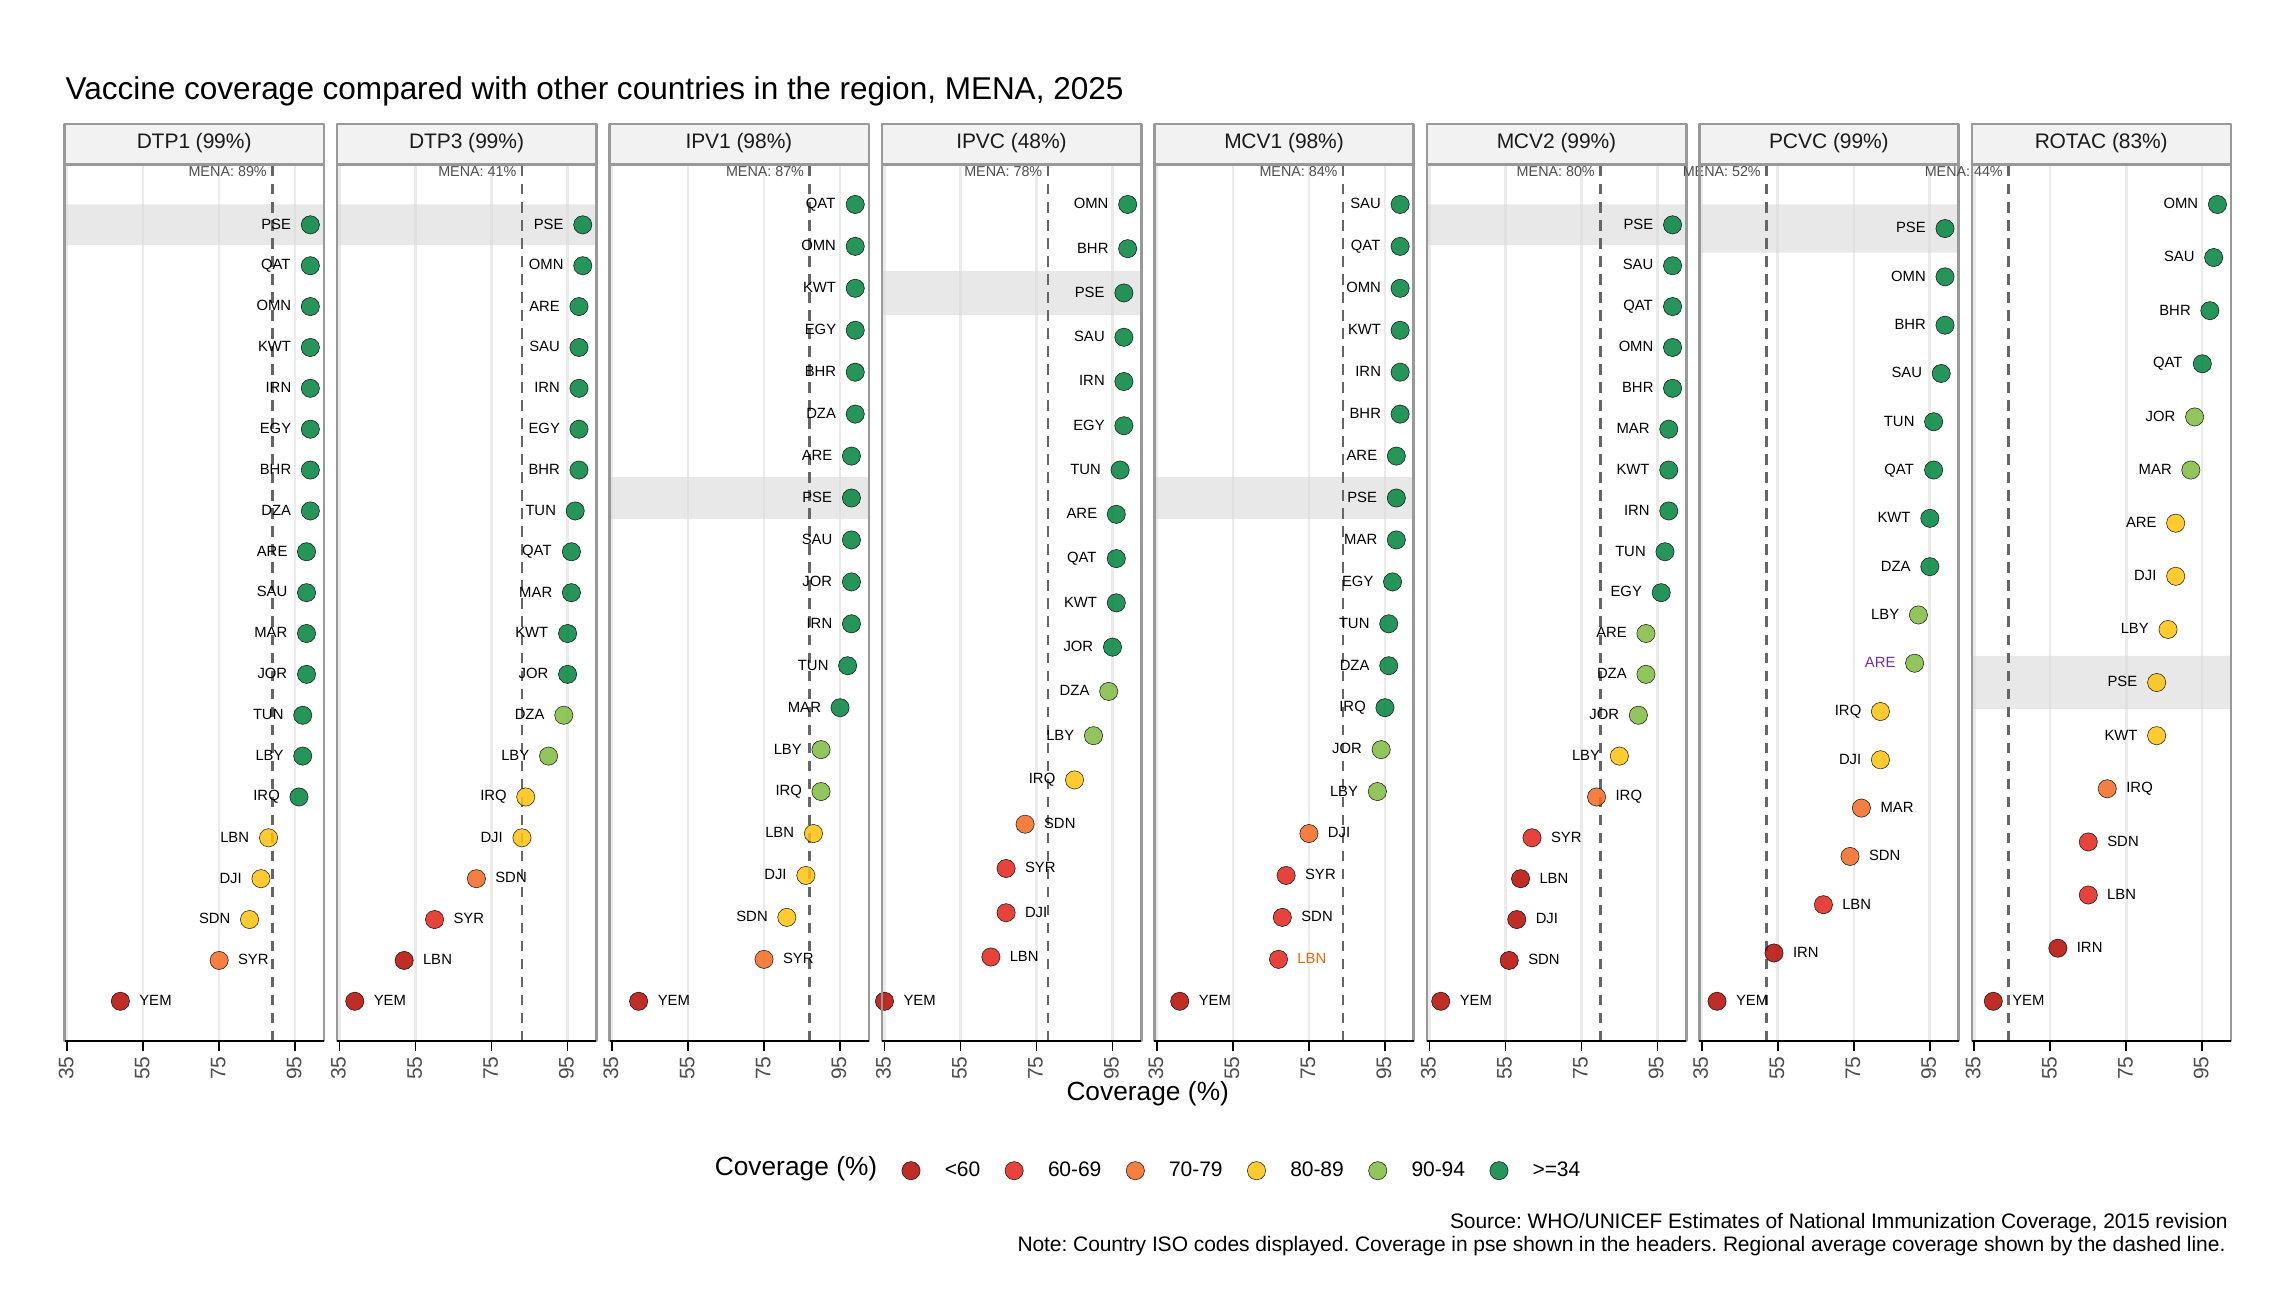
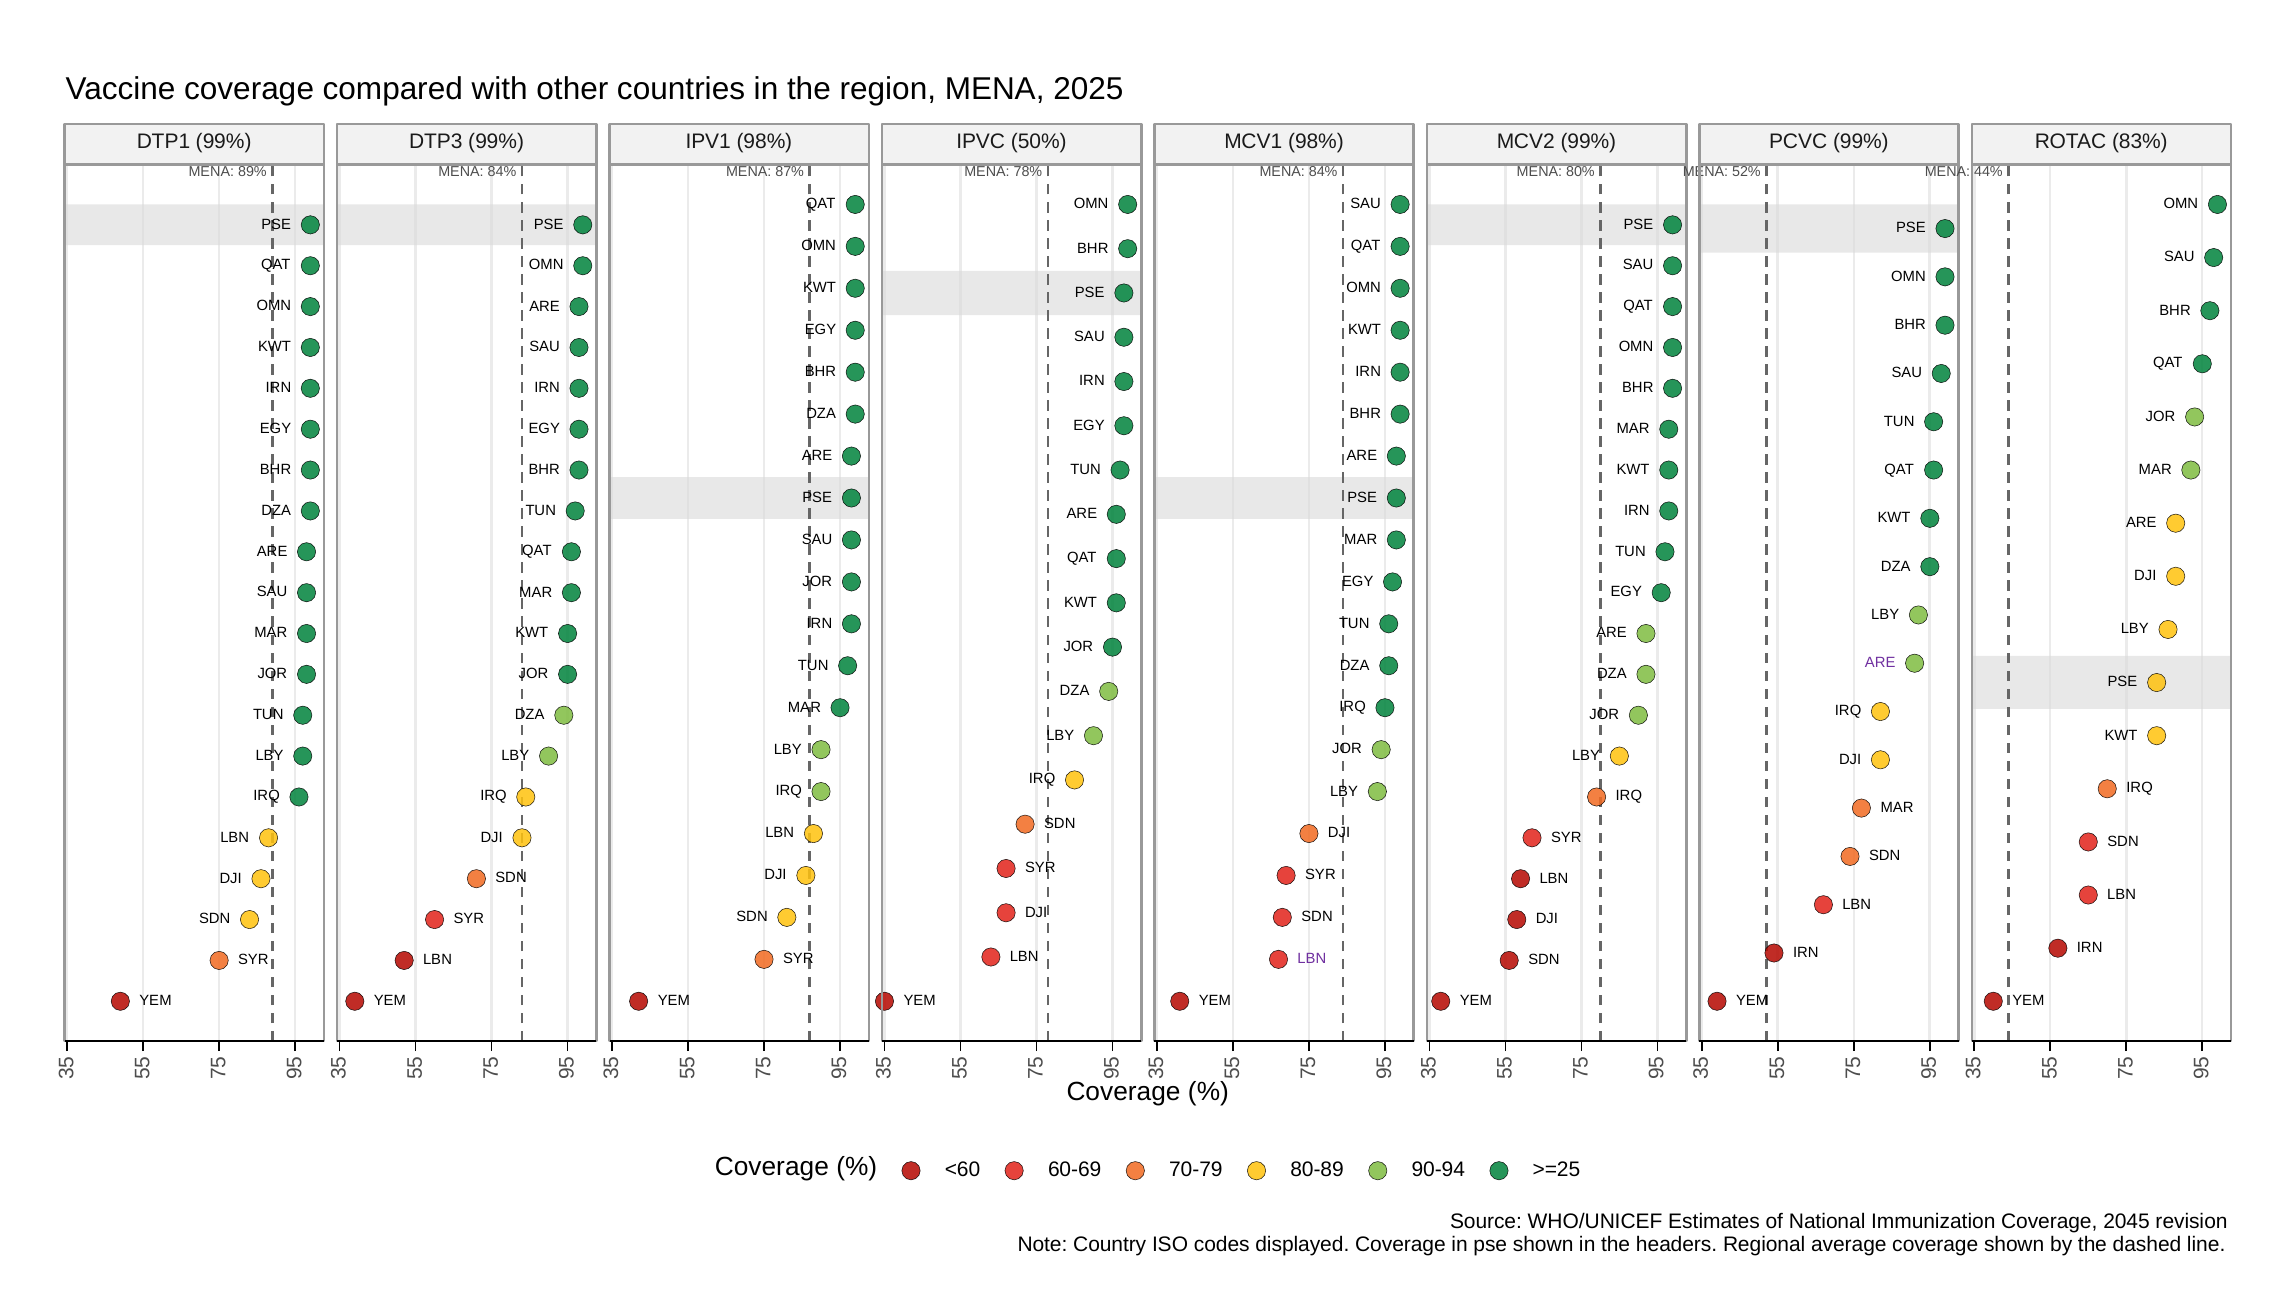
48%: 48% -> 50%
41% at (502, 172): 41% -> 84%
LBN at (1312, 959) colour: orange -> purple
>=34: >=34 -> >=25
2015: 2015 -> 2045
